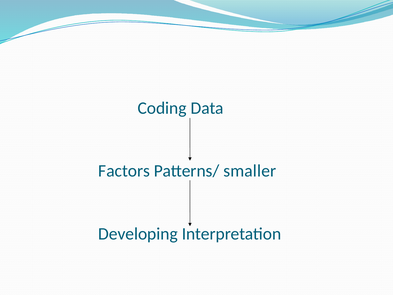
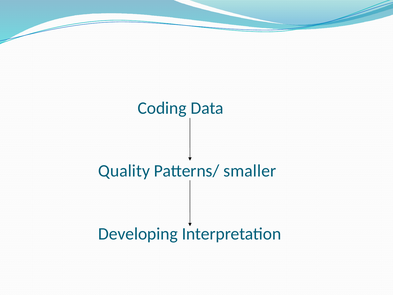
Factors: Factors -> Quality
